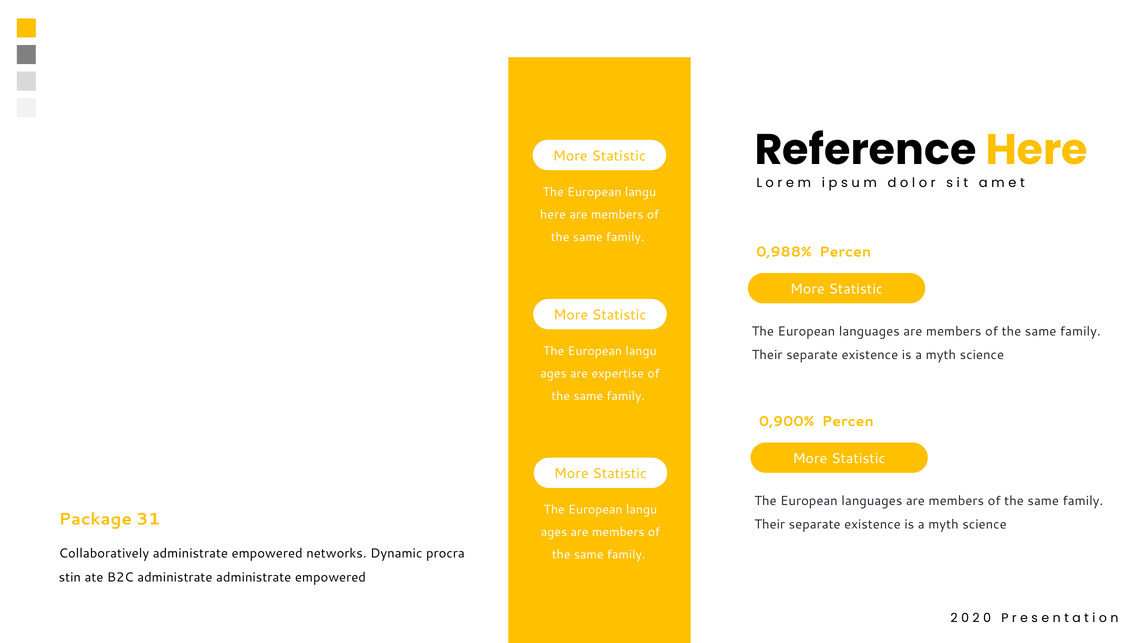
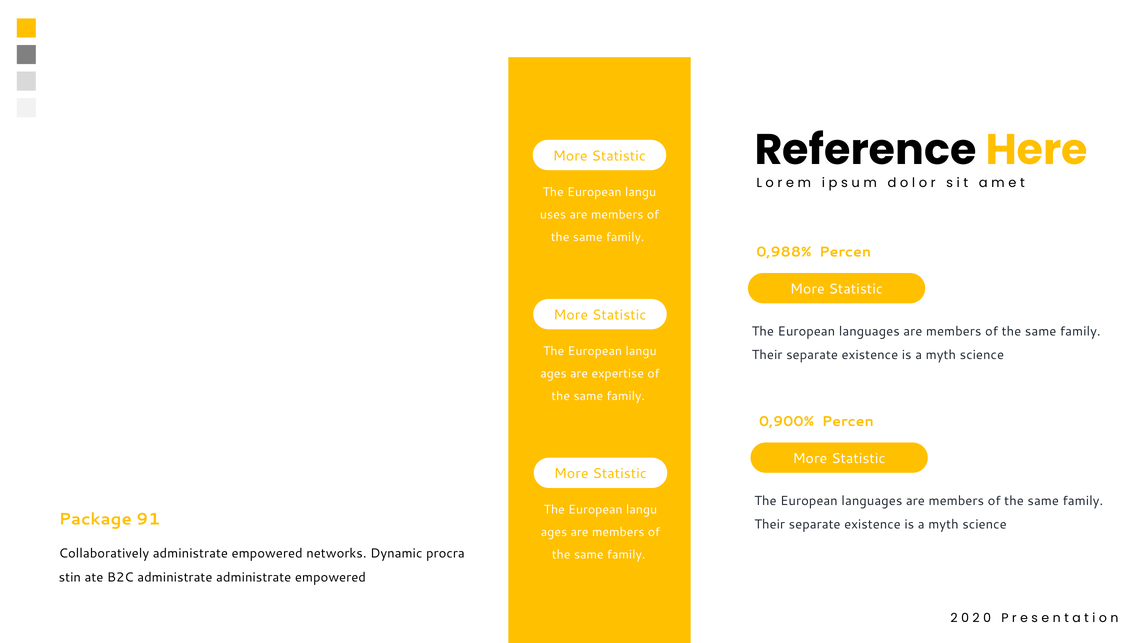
here at (553, 214): here -> uses
31: 31 -> 91
